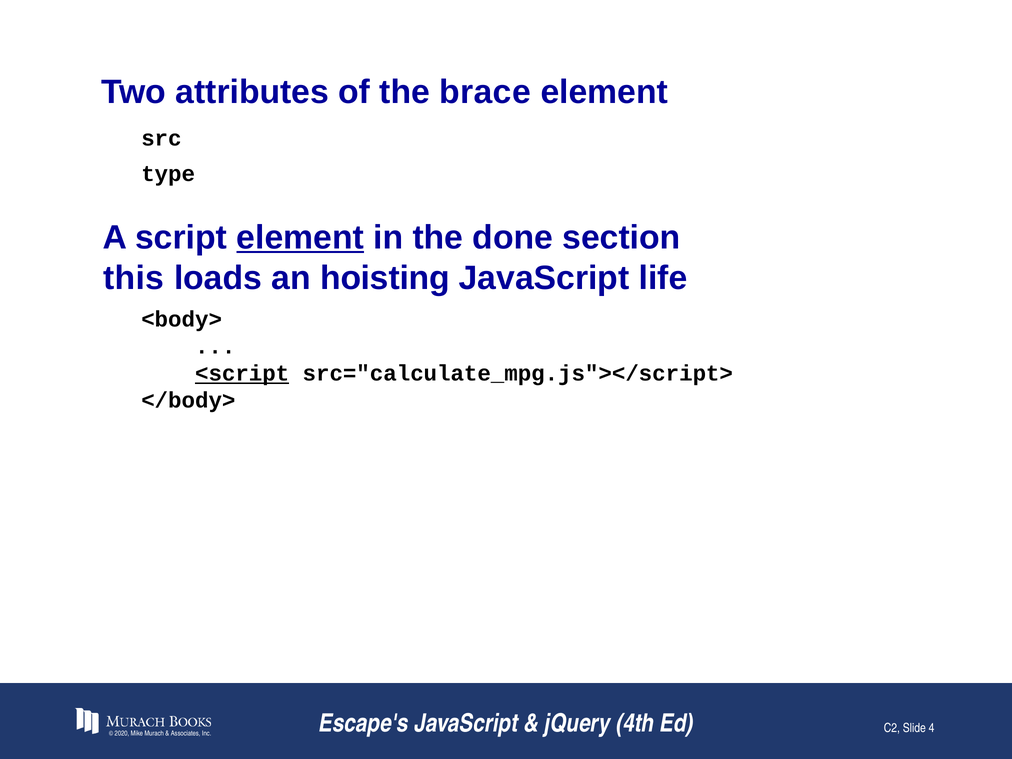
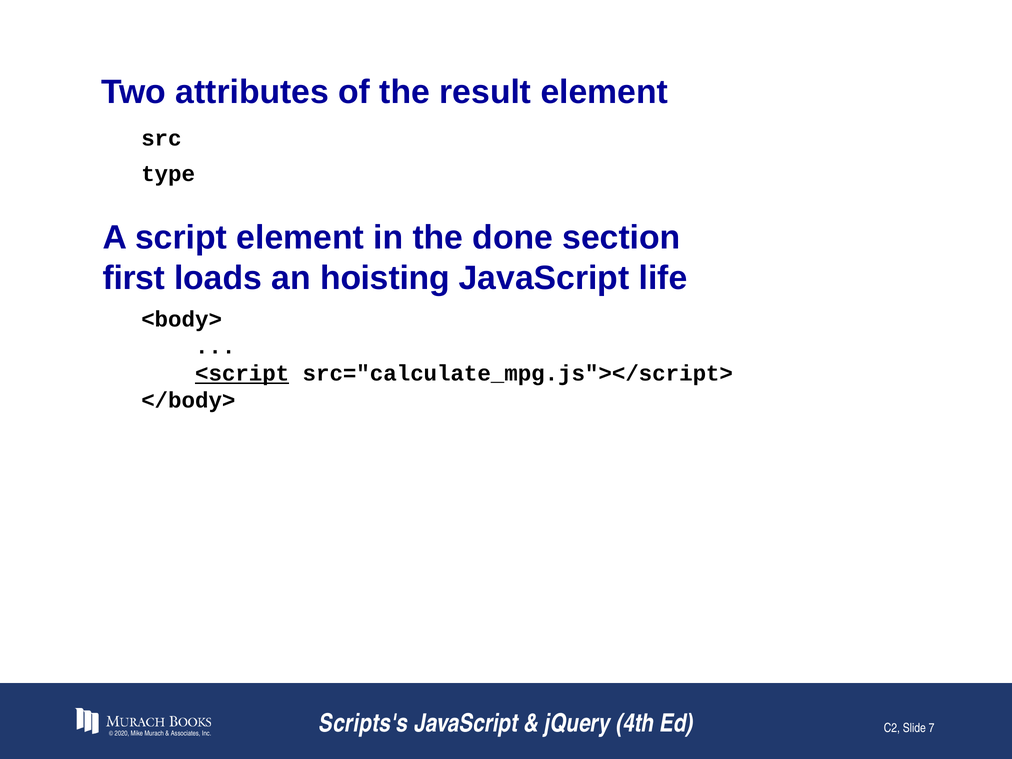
brace: brace -> result
element at (300, 238) underline: present -> none
this: this -> first
Escape's: Escape's -> Scripts's
4: 4 -> 7
